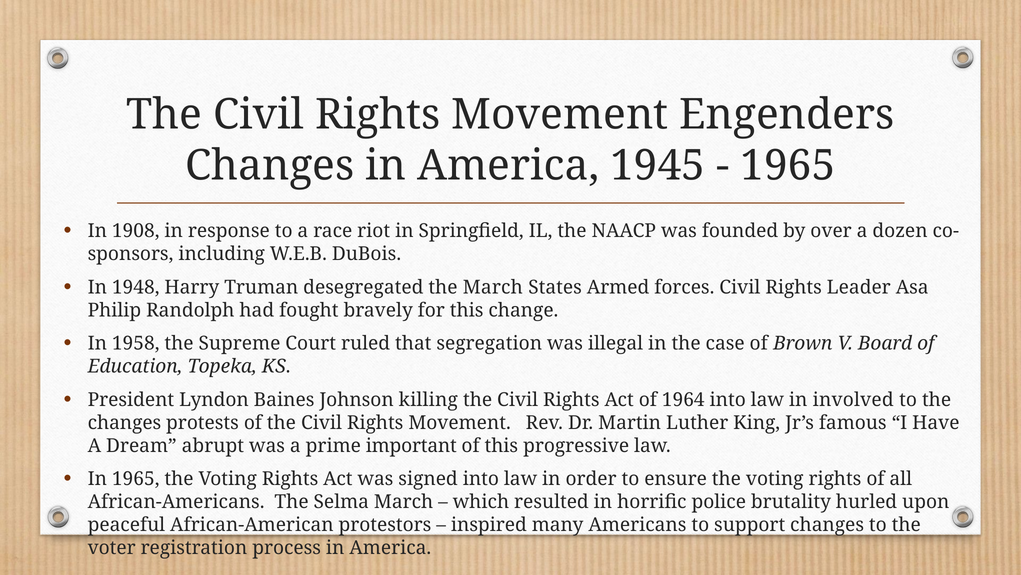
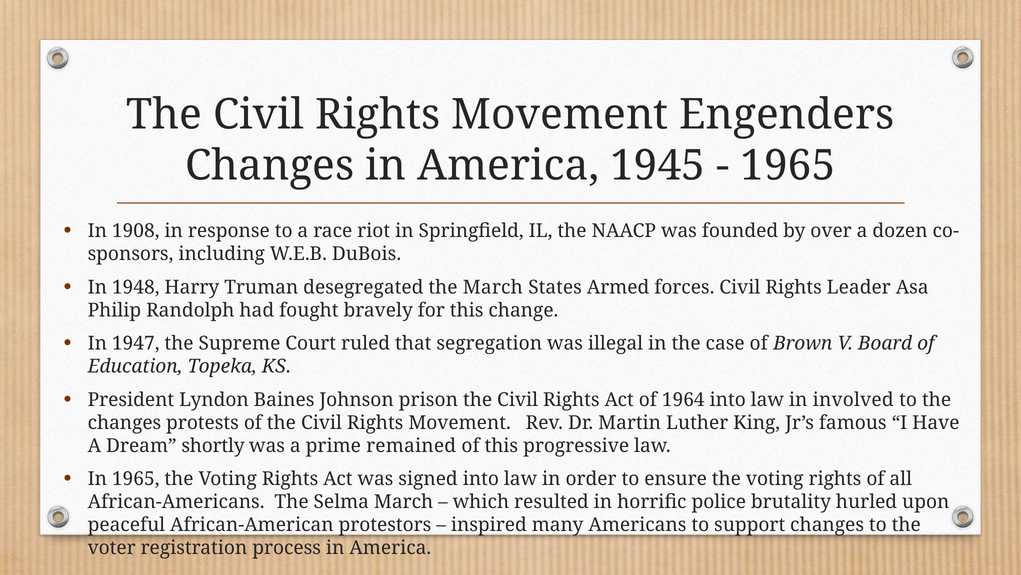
1958: 1958 -> 1947
killing: killing -> prison
abrupt: abrupt -> shortly
important: important -> remained
